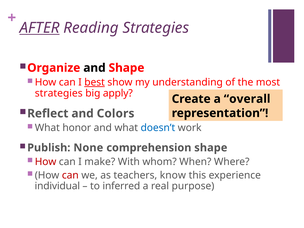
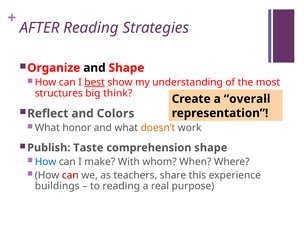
AFTER underline: present -> none
strategies at (59, 93): strategies -> structures
apply: apply -> think
doesn’t colour: blue -> orange
None: None -> Taste
How at (46, 162) colour: red -> blue
know: know -> share
individual: individual -> buildings
to inferred: inferred -> reading
